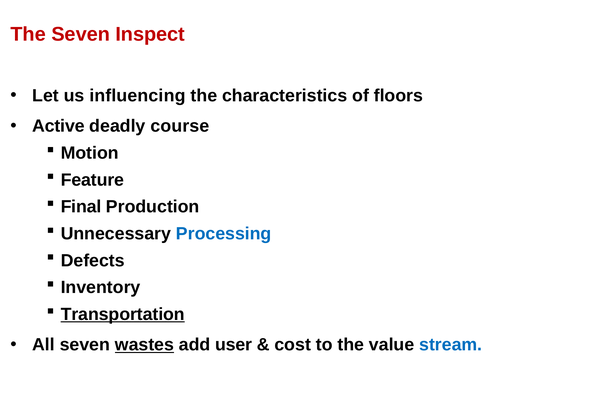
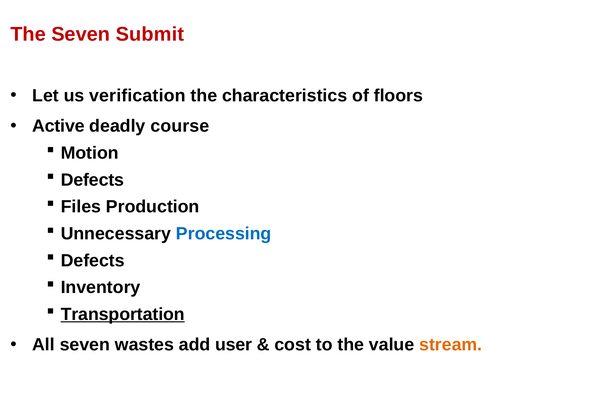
Inspect: Inspect -> Submit
influencing: influencing -> verification
Feature at (92, 180): Feature -> Defects
Final: Final -> Files
wastes underline: present -> none
stream colour: blue -> orange
